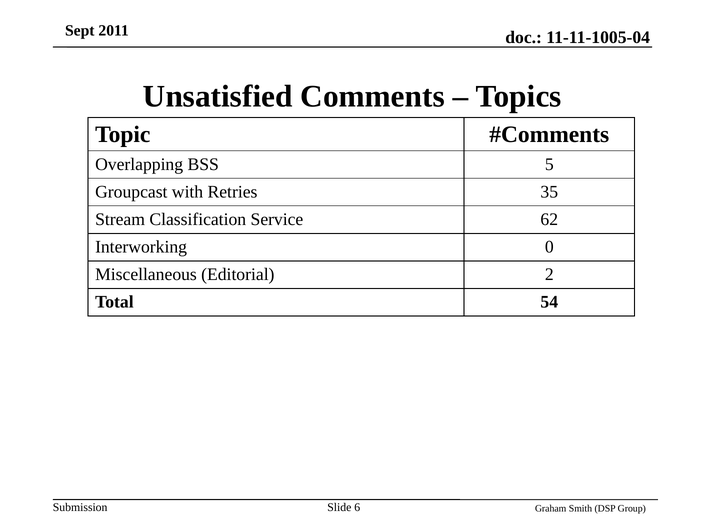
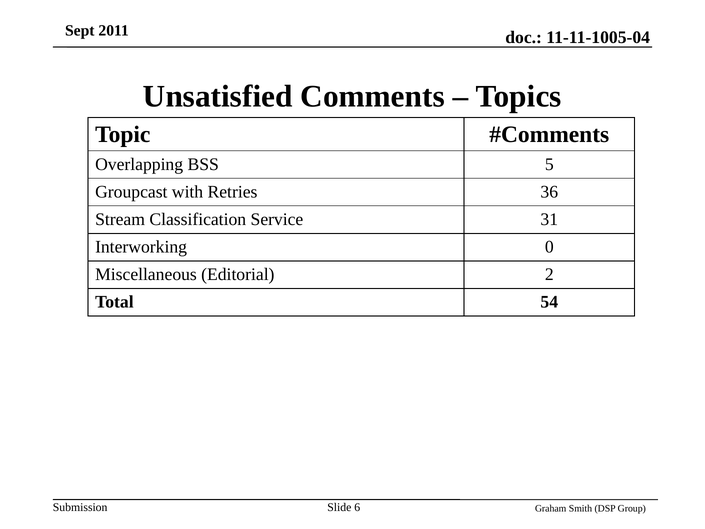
35: 35 -> 36
62: 62 -> 31
